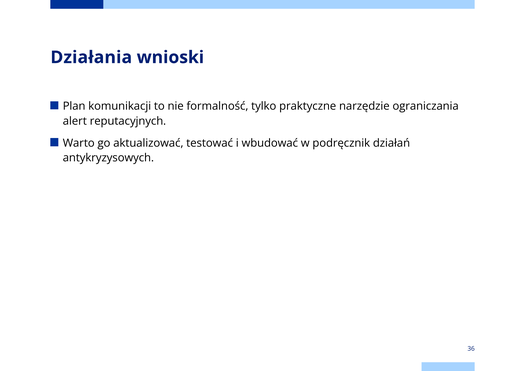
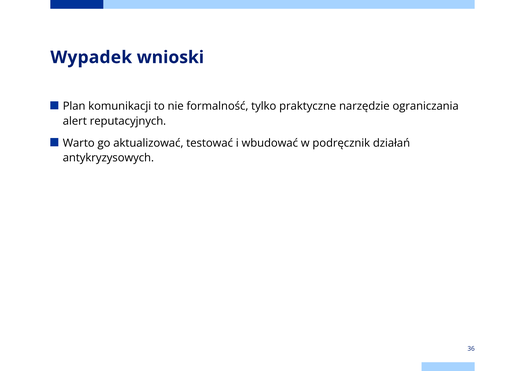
Działania: Działania -> Wypadek
